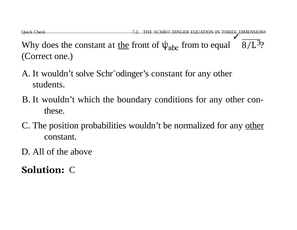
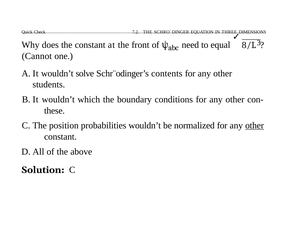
the at (123, 45) underline: present -> none
from: from -> need
Correct: Correct -> Cannot
Schr¨odinger’s constant: constant -> contents
